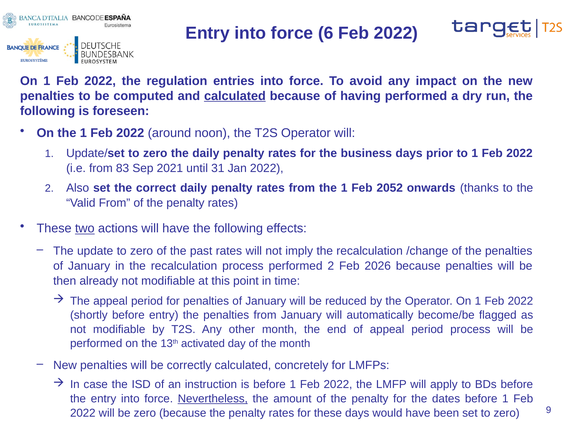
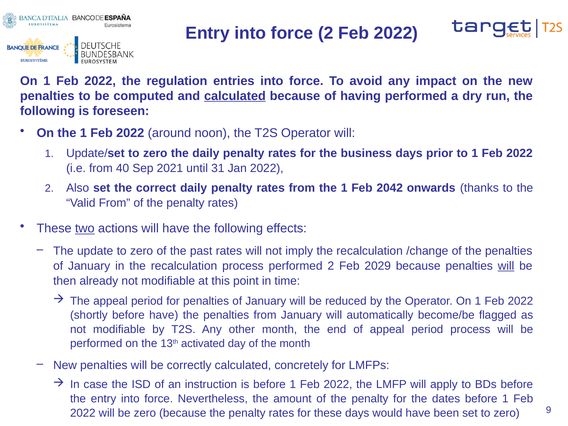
force 6: 6 -> 2
83: 83 -> 40
2052: 2052 -> 2042
2026: 2026 -> 2029
will at (506, 266) underline: none -> present
before entry: entry -> have
Nevertheless underline: present -> none
